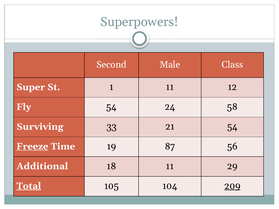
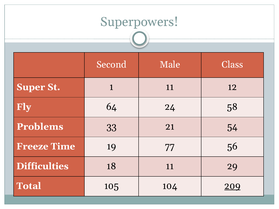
Fly 54: 54 -> 64
Surviving: Surviving -> Problems
Freeze underline: present -> none
87: 87 -> 77
Additional: Additional -> Difficulties
Total underline: present -> none
